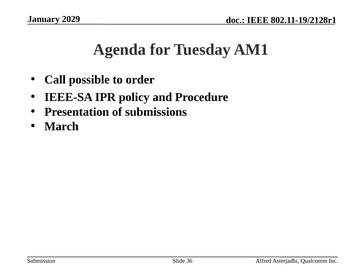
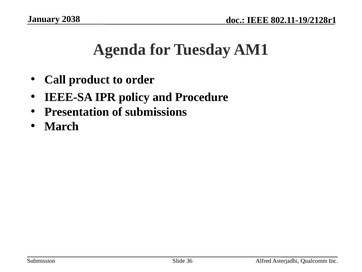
2029: 2029 -> 2038
possible: possible -> product
